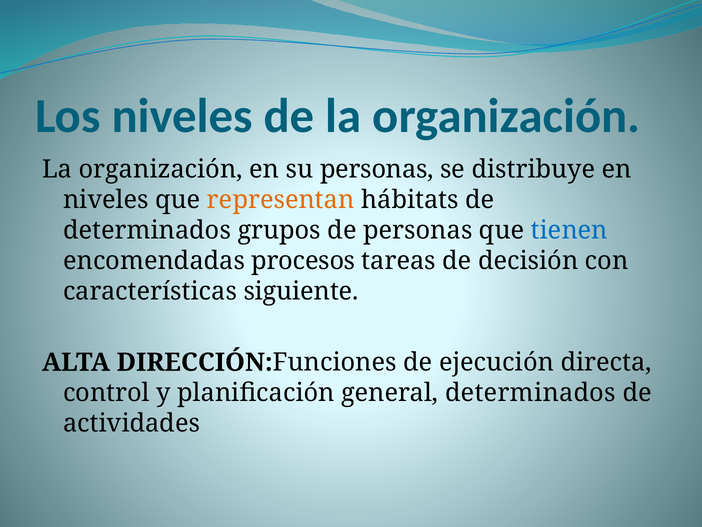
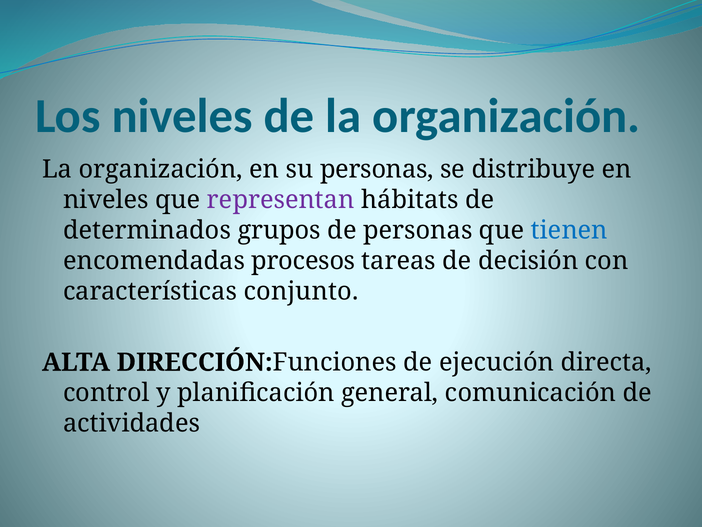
representan colour: orange -> purple
siguiente: siguiente -> conjunto
general determinados: determinados -> comunicación
